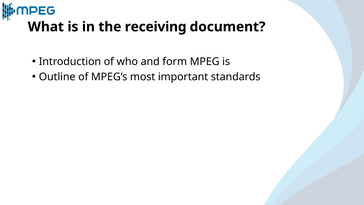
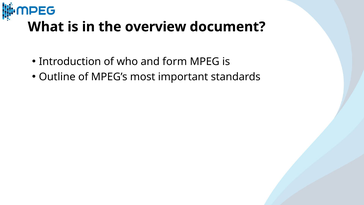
receiving: receiving -> overview
